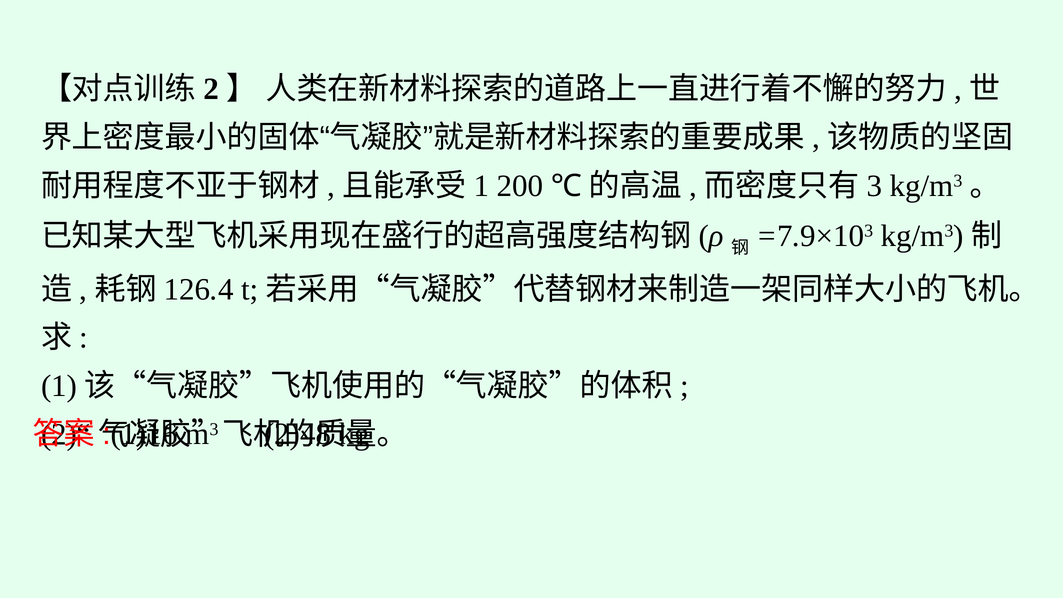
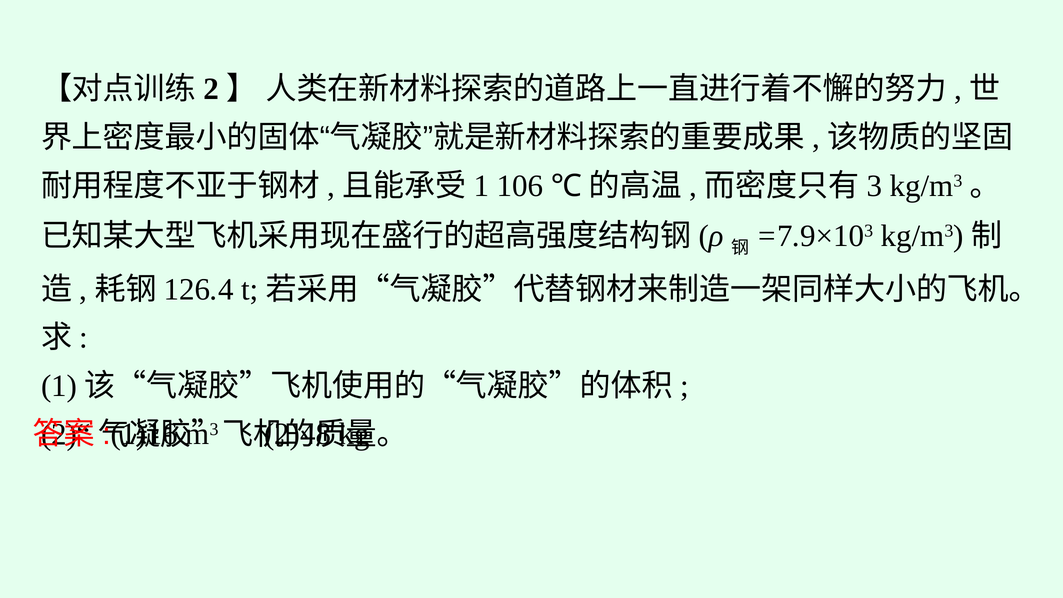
200: 200 -> 106
